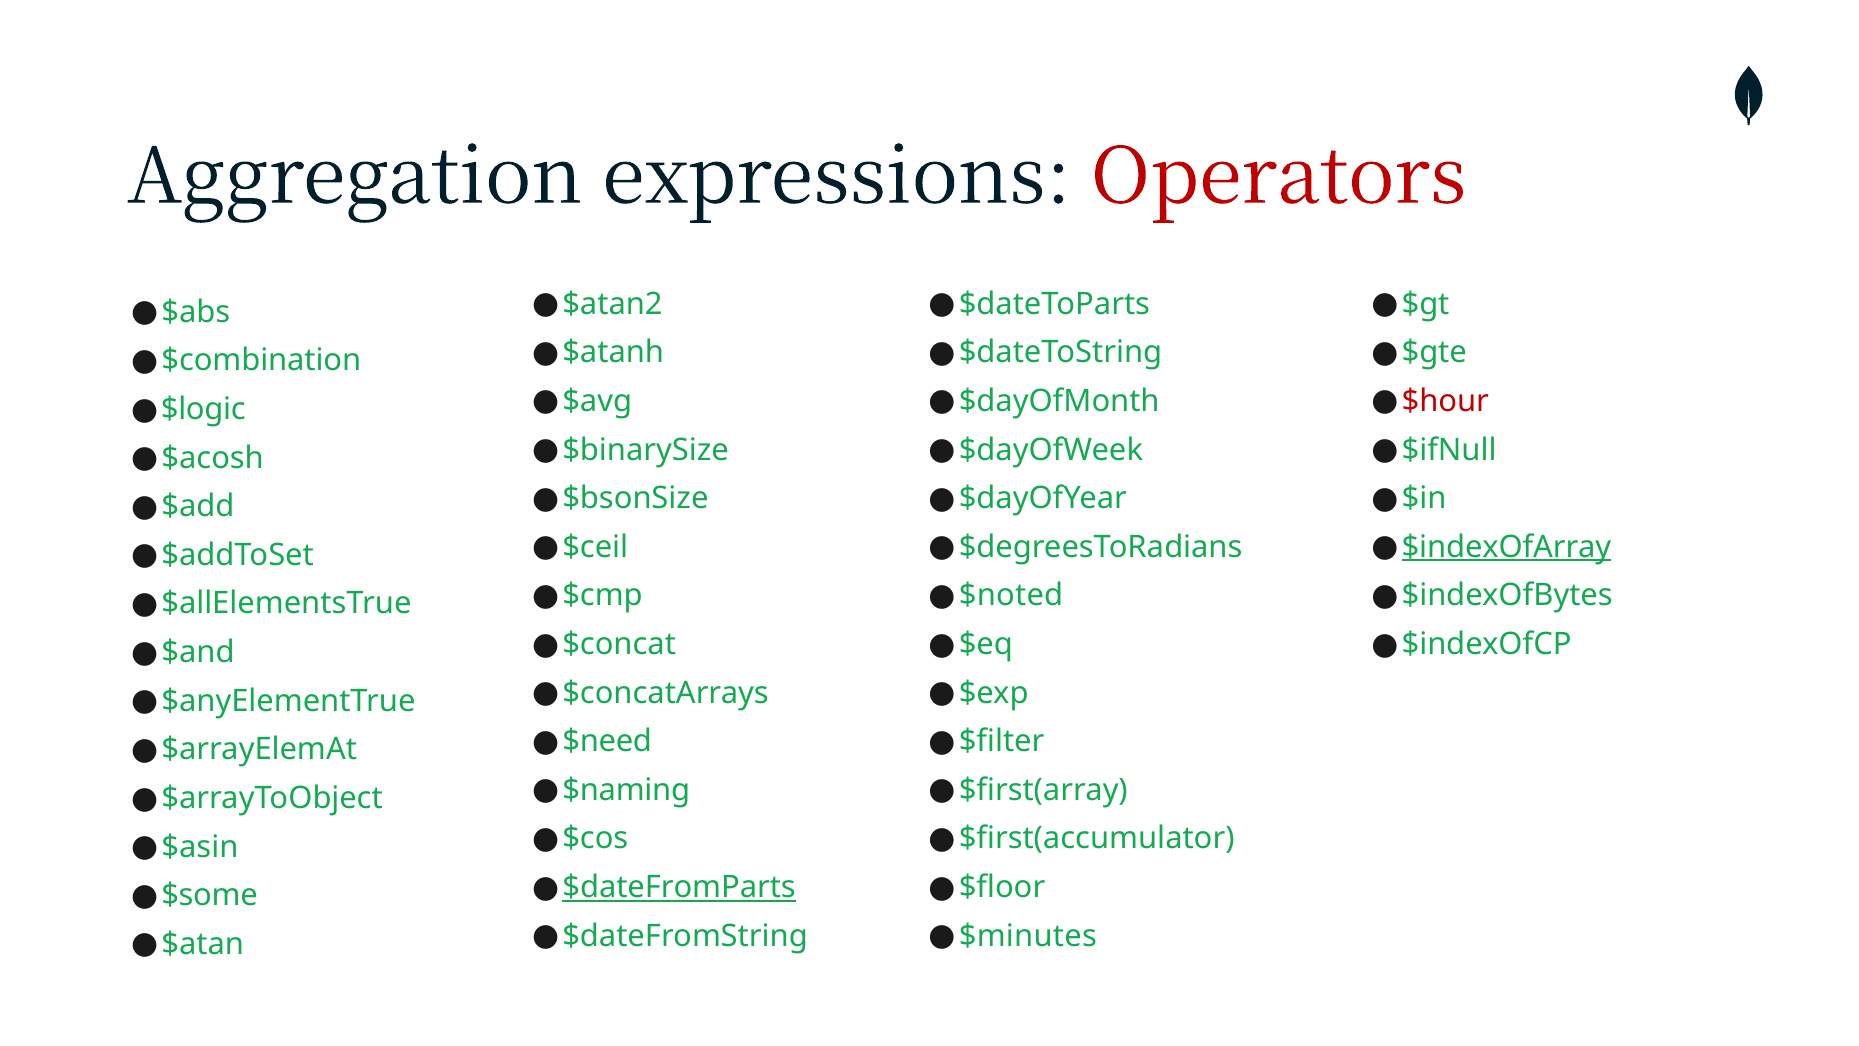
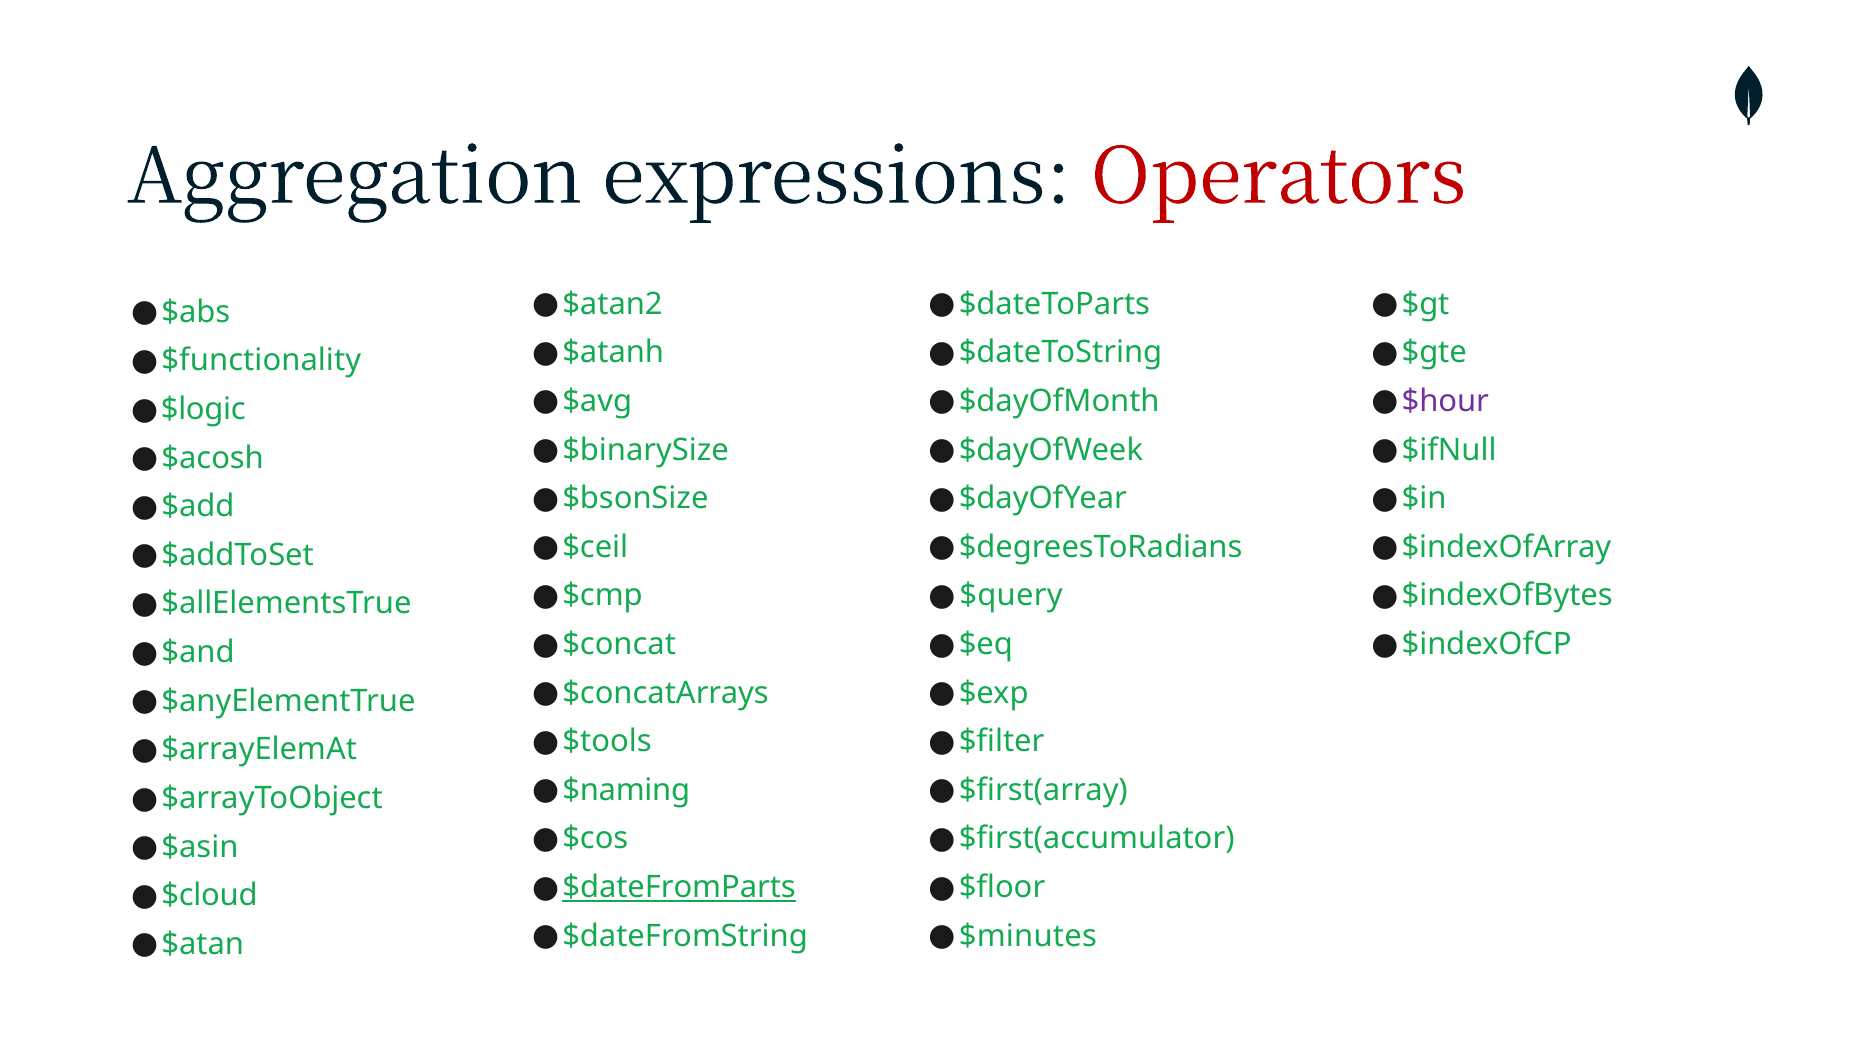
$combination: $combination -> $functionality
$hour colour: red -> purple
$indexOfArray underline: present -> none
$noted: $noted -> $query
$need: $need -> $tools
$some: $some -> $cloud
